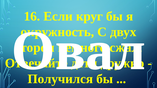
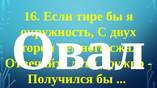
круг: круг -> тире
